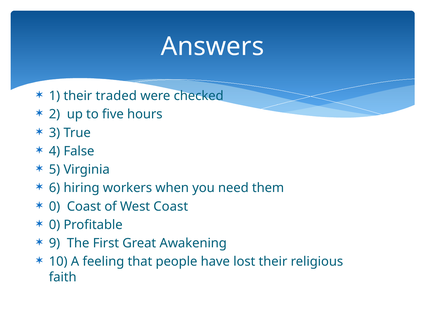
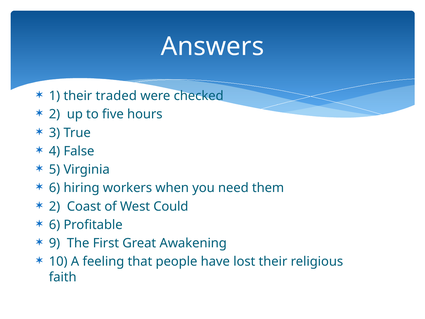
0 at (55, 206): 0 -> 2
West Coast: Coast -> Could
0 at (55, 225): 0 -> 6
